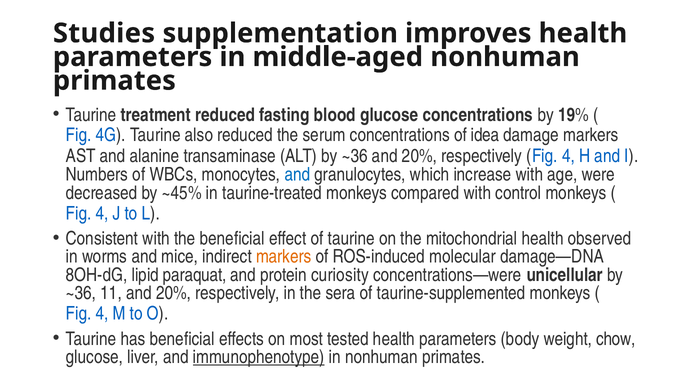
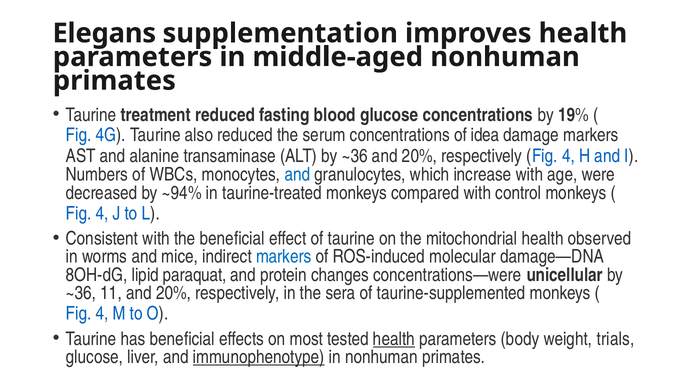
Studies: Studies -> Elegans
~45%: ~45% -> ~94%
markers at (284, 257) colour: orange -> blue
curiosity: curiosity -> changes
health at (394, 339) underline: none -> present
chow: chow -> trials
